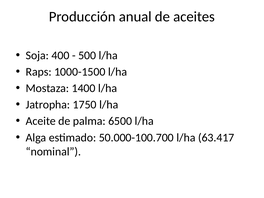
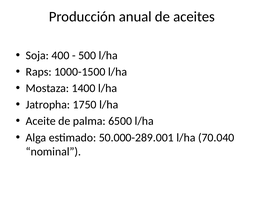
50.000-100.700: 50.000-100.700 -> 50.000-289.001
63.417: 63.417 -> 70.040
